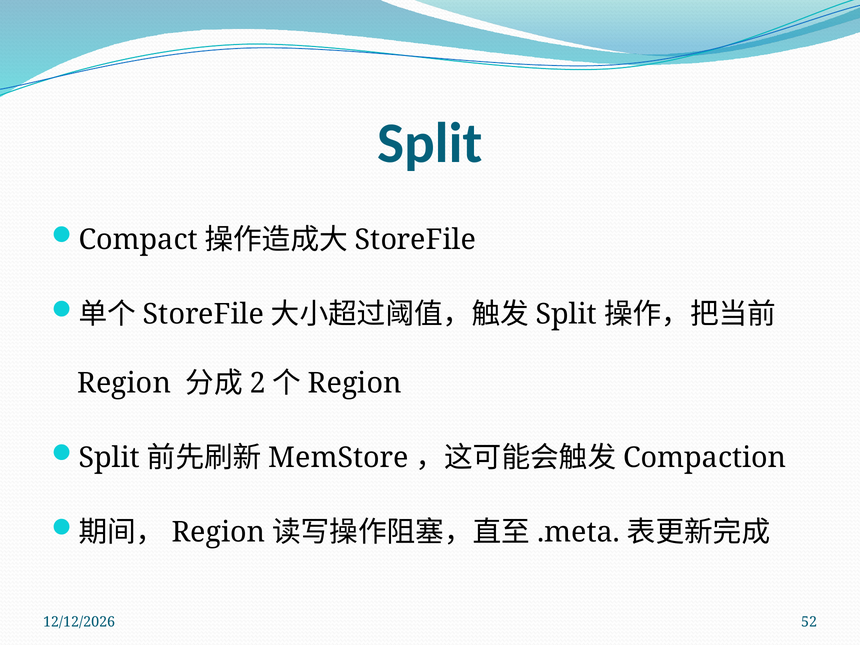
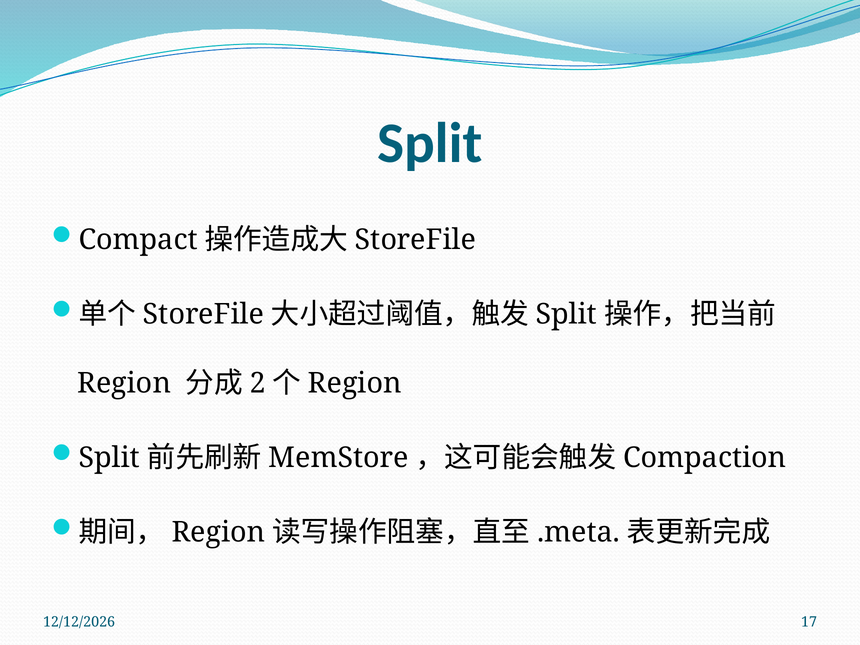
52: 52 -> 17
